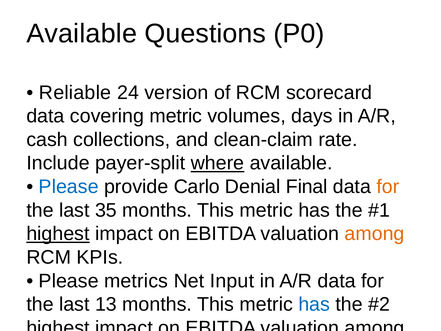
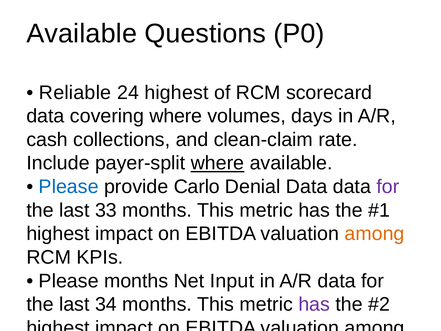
24 version: version -> highest
covering metric: metric -> where
Denial Final: Final -> Data
for at (388, 187) colour: orange -> purple
35: 35 -> 33
highest at (58, 234) underline: present -> none
Please metrics: metrics -> months
13: 13 -> 34
has at (314, 304) colour: blue -> purple
